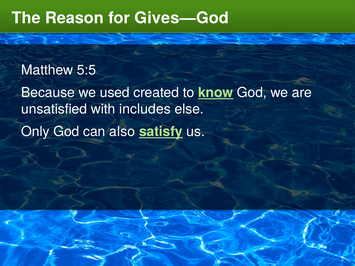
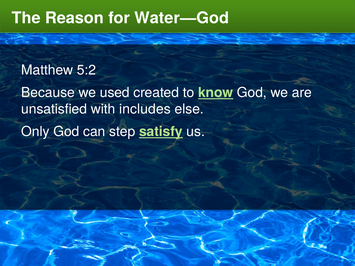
Gives—God: Gives—God -> Water—God
5:5: 5:5 -> 5:2
also: also -> step
